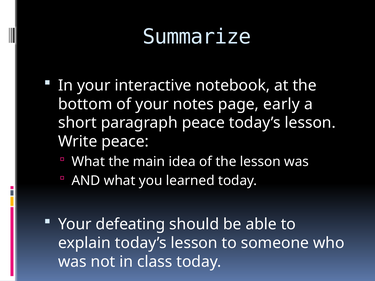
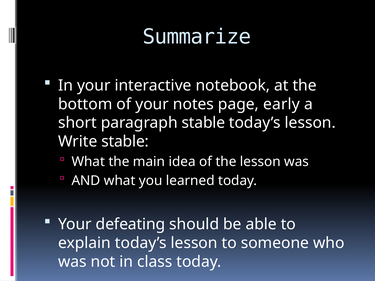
paragraph peace: peace -> stable
Write peace: peace -> stable
